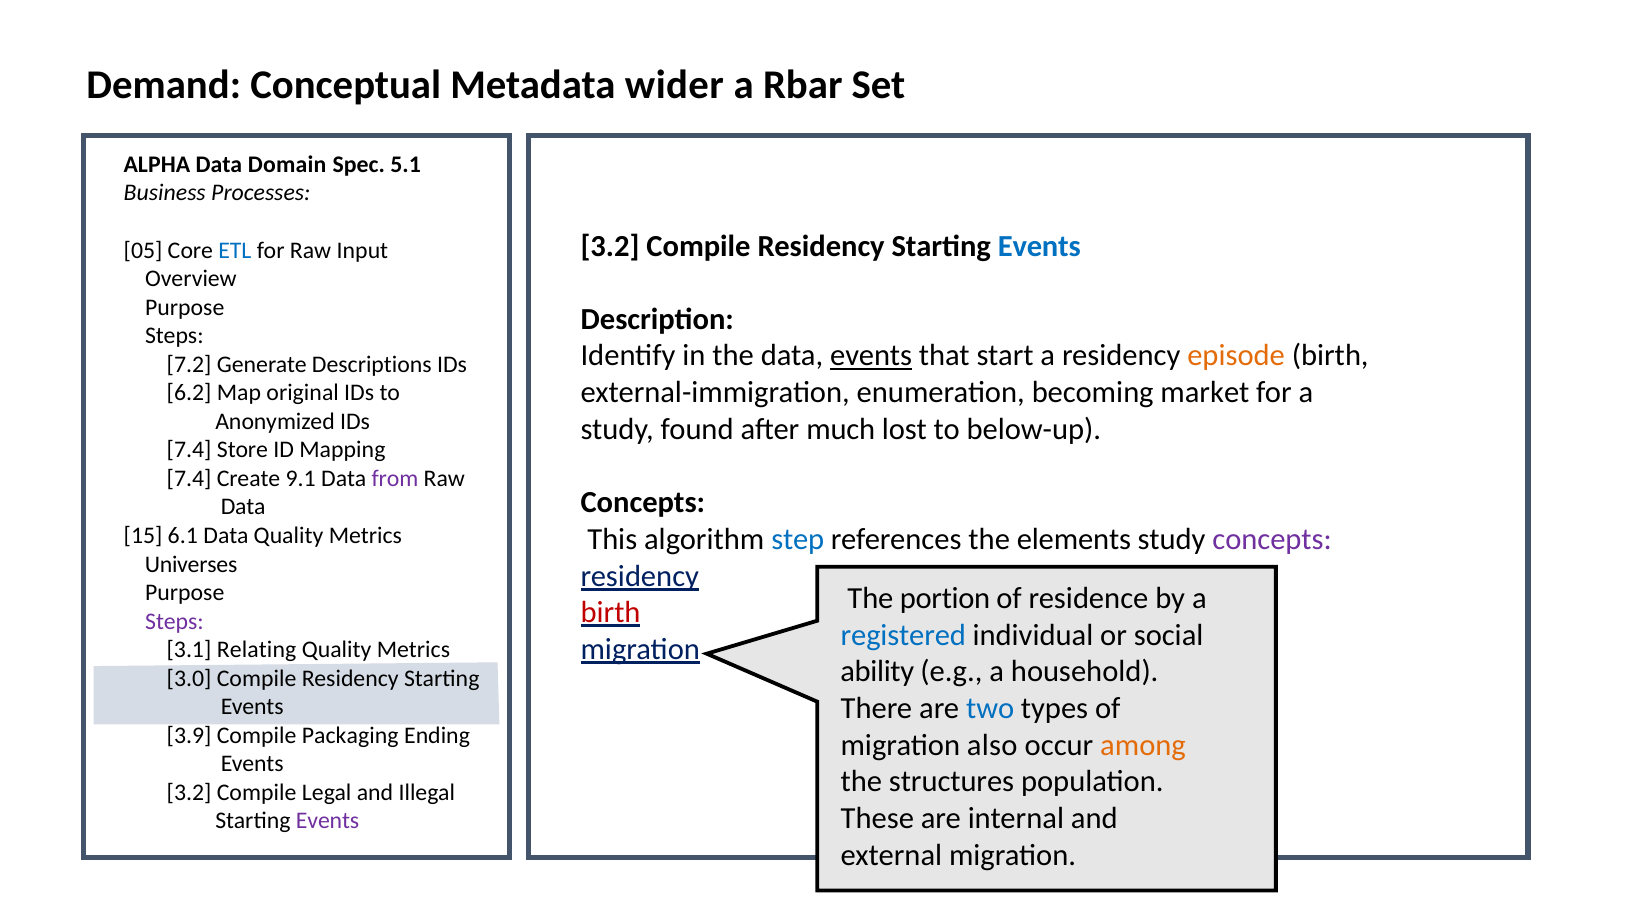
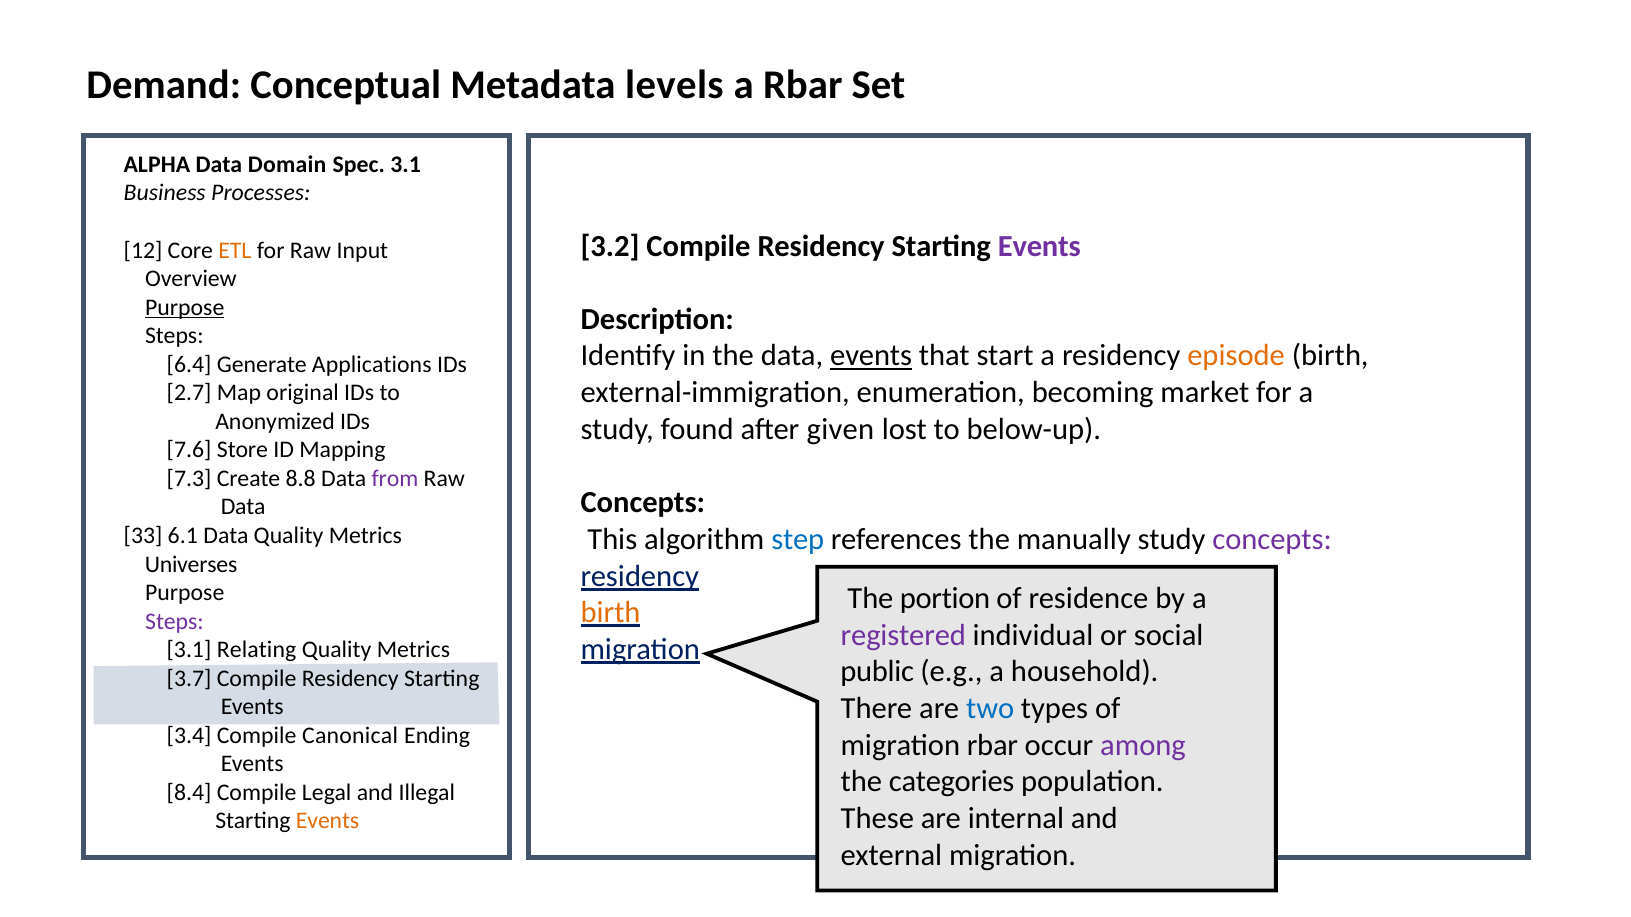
wider: wider -> levels
Spec 5.1: 5.1 -> 3.1
Events at (1039, 247) colour: blue -> purple
05: 05 -> 12
ETL colour: blue -> orange
Purpose at (185, 307) underline: none -> present
7.2: 7.2 -> 6.4
Descriptions: Descriptions -> Applications
6.2: 6.2 -> 2.7
much: much -> given
7.4 at (189, 450): 7.4 -> 7.6
7.4 at (189, 479): 7.4 -> 7.3
9.1: 9.1 -> 8.8
15: 15 -> 33
elements: elements -> manually
birth at (611, 613) colour: red -> orange
registered colour: blue -> purple
ability: ability -> public
3.0: 3.0 -> 3.7
3.9: 3.9 -> 3.4
Packaging: Packaging -> Canonical
migration also: also -> rbar
among colour: orange -> purple
structures: structures -> categories
3.2 at (189, 793): 3.2 -> 8.4
Events at (328, 821) colour: purple -> orange
